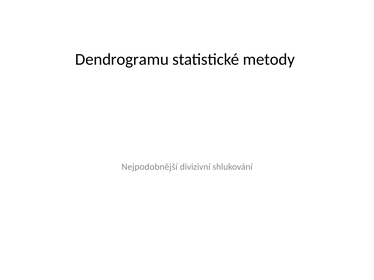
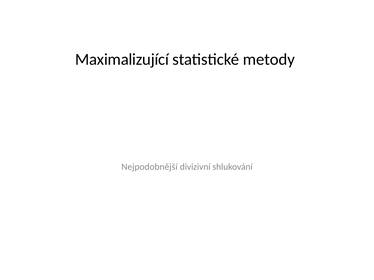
Dendrogramu: Dendrogramu -> Maximalizující
